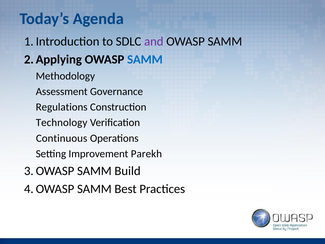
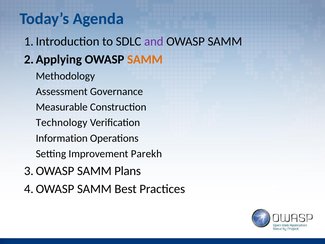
SAMM at (145, 59) colour: blue -> orange
Regulations: Regulations -> Measurable
Continuous: Continuous -> Information
Build: Build -> Plans
